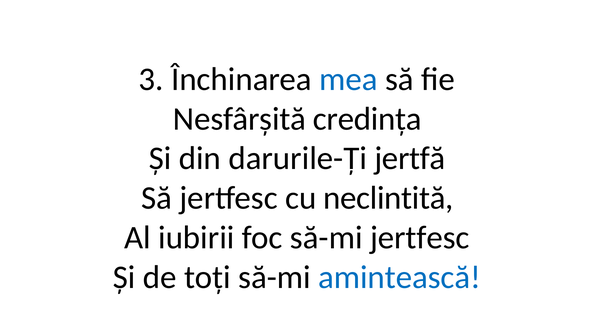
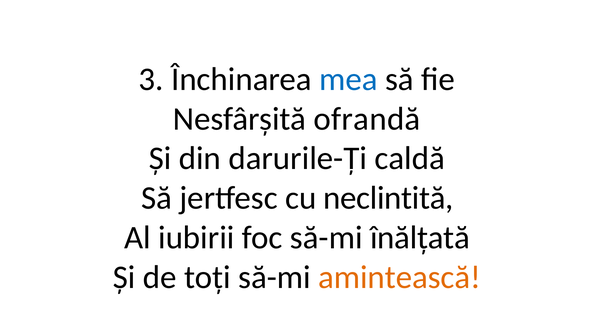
credința: credința -> ofrandă
jertfă: jertfă -> caldă
să-mi jertfesc: jertfesc -> înălțată
amintească colour: blue -> orange
